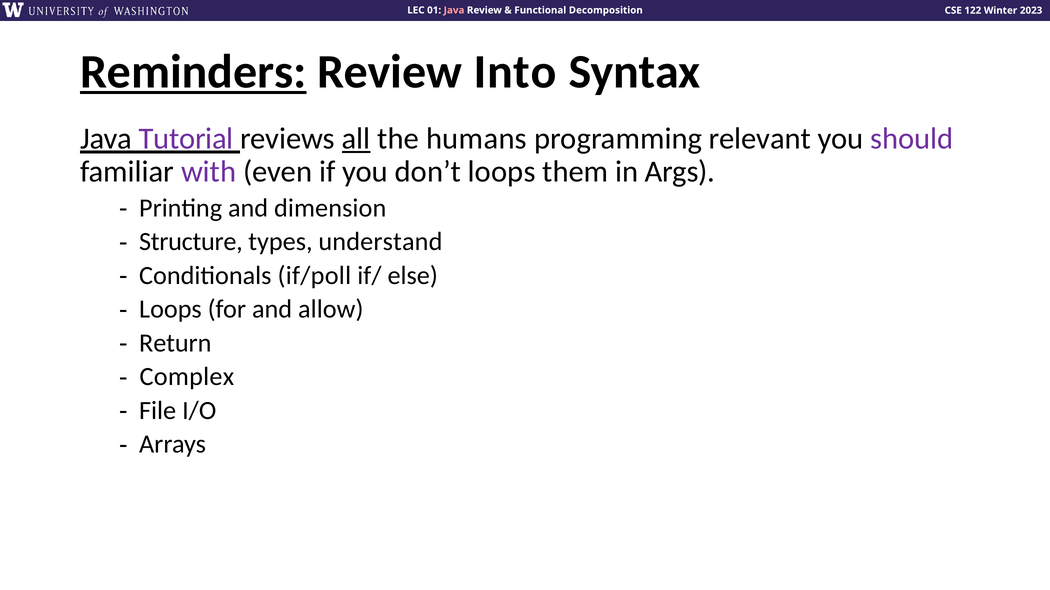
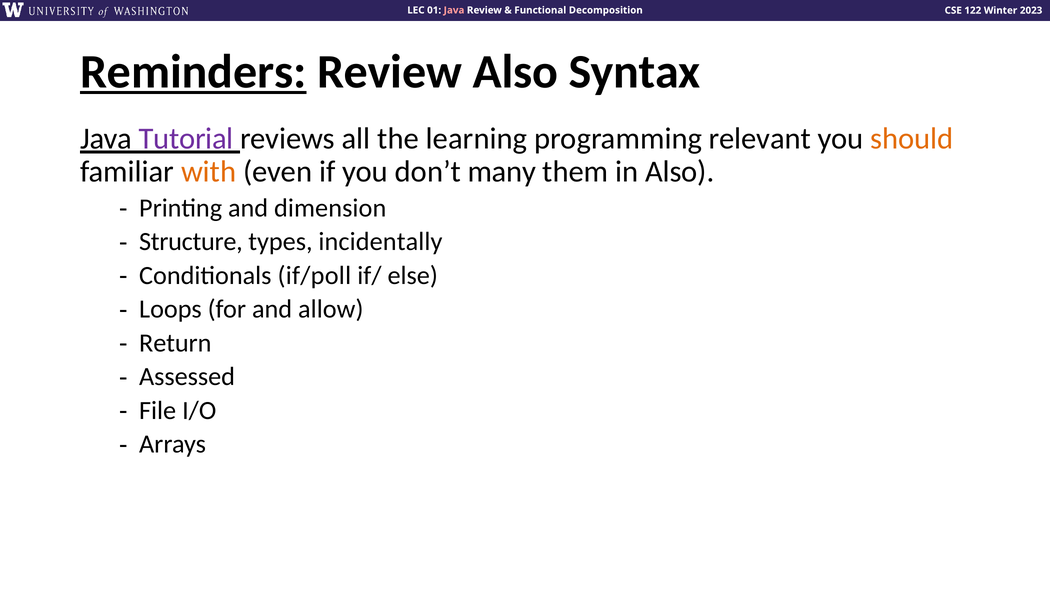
Review Into: Into -> Also
all underline: present -> none
humans: humans -> learning
should colour: purple -> orange
with colour: purple -> orange
don’t loops: loops -> many
in Args: Args -> Also
understand: understand -> incidentally
Complex: Complex -> Assessed
